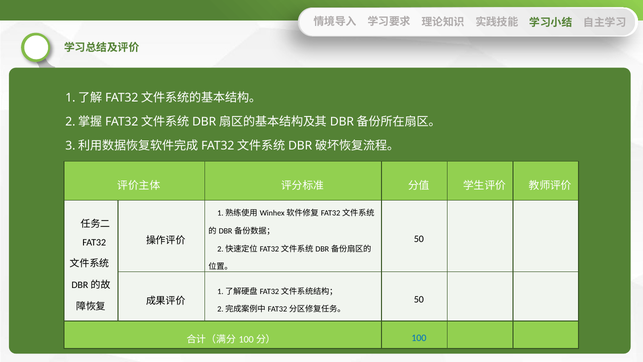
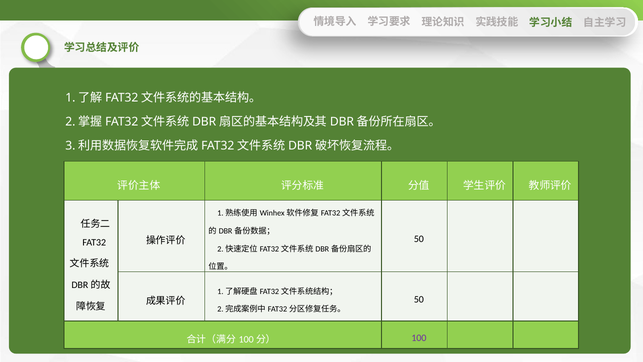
100 colour: blue -> purple
